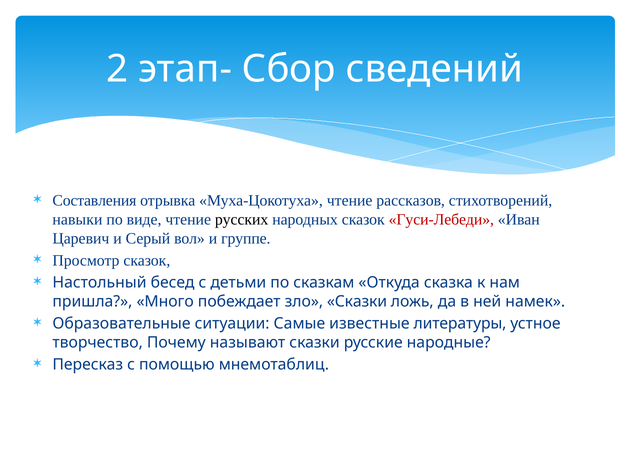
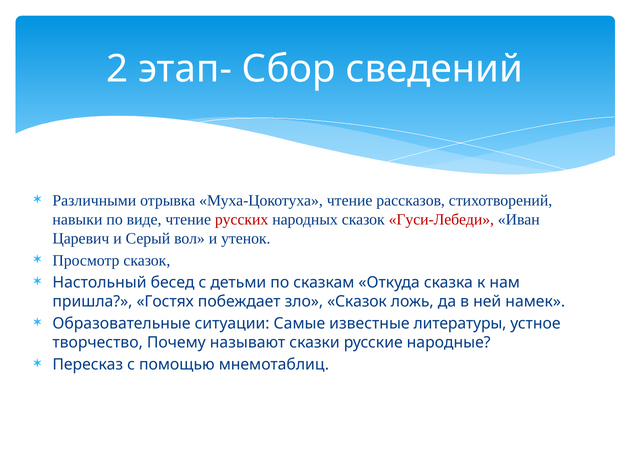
Составления: Составления -> Различными
русских colour: black -> red
группе: группе -> утенок
Много: Много -> Гостях
зло Сказки: Сказки -> Сказок
